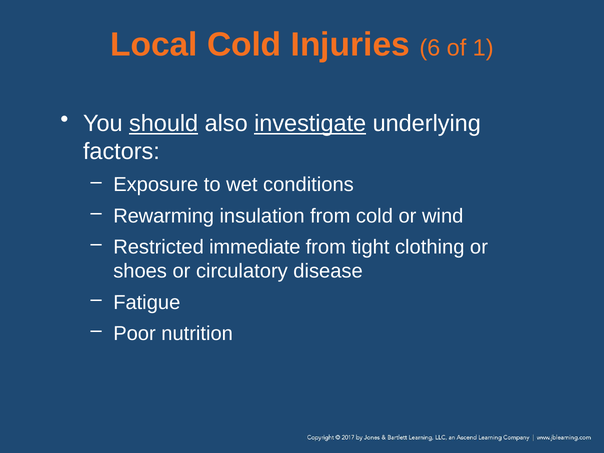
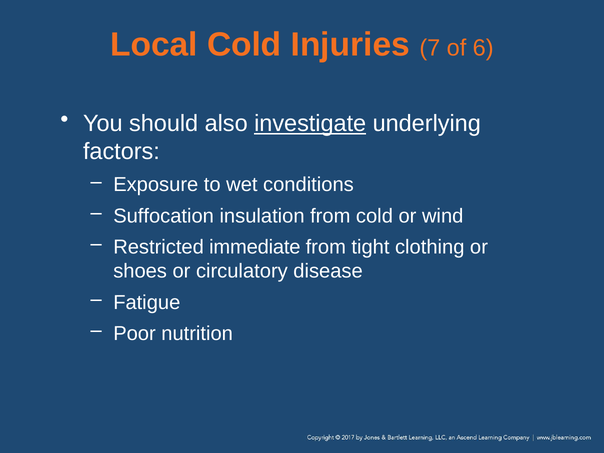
6: 6 -> 7
1: 1 -> 6
should underline: present -> none
Rewarming: Rewarming -> Suffocation
